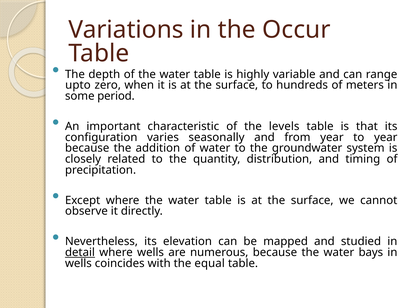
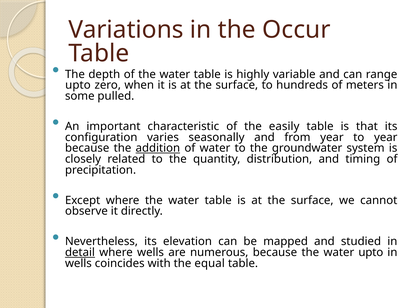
period: period -> pulled
levels: levels -> easily
addition underline: none -> present
water bays: bays -> upto
